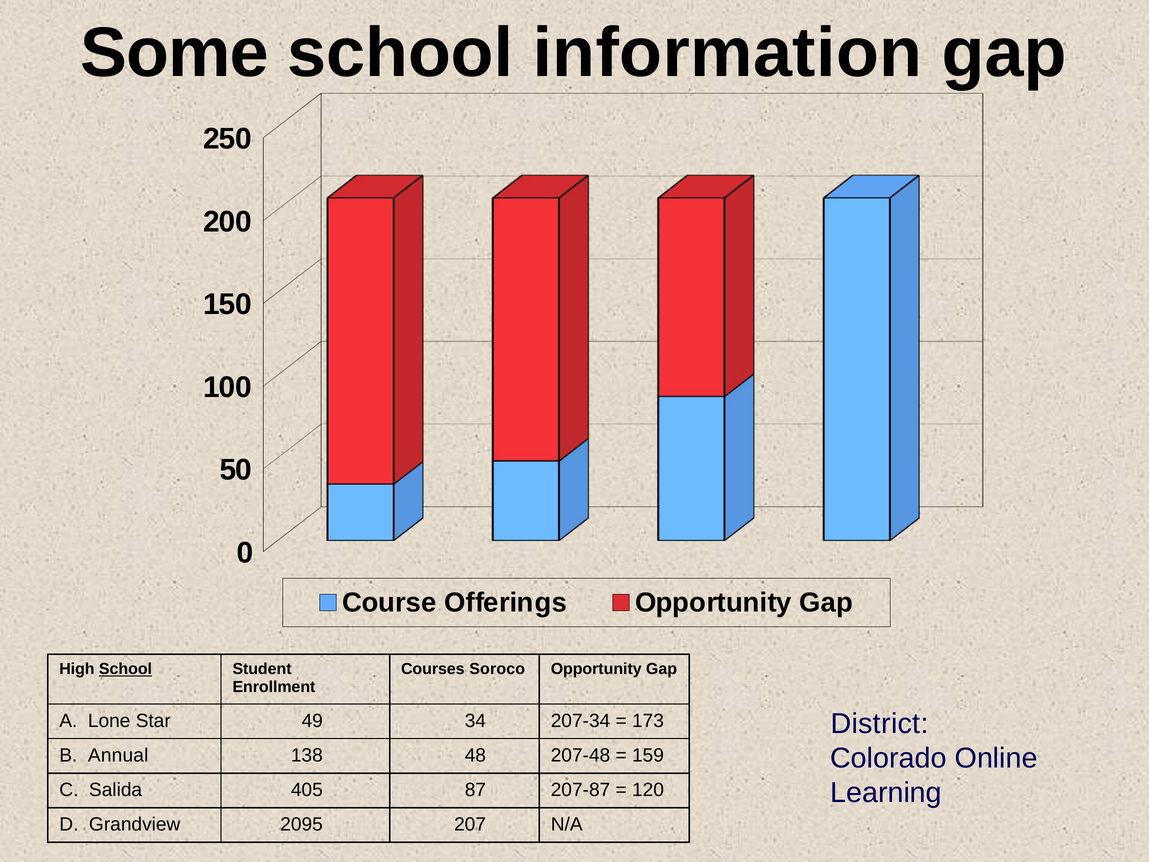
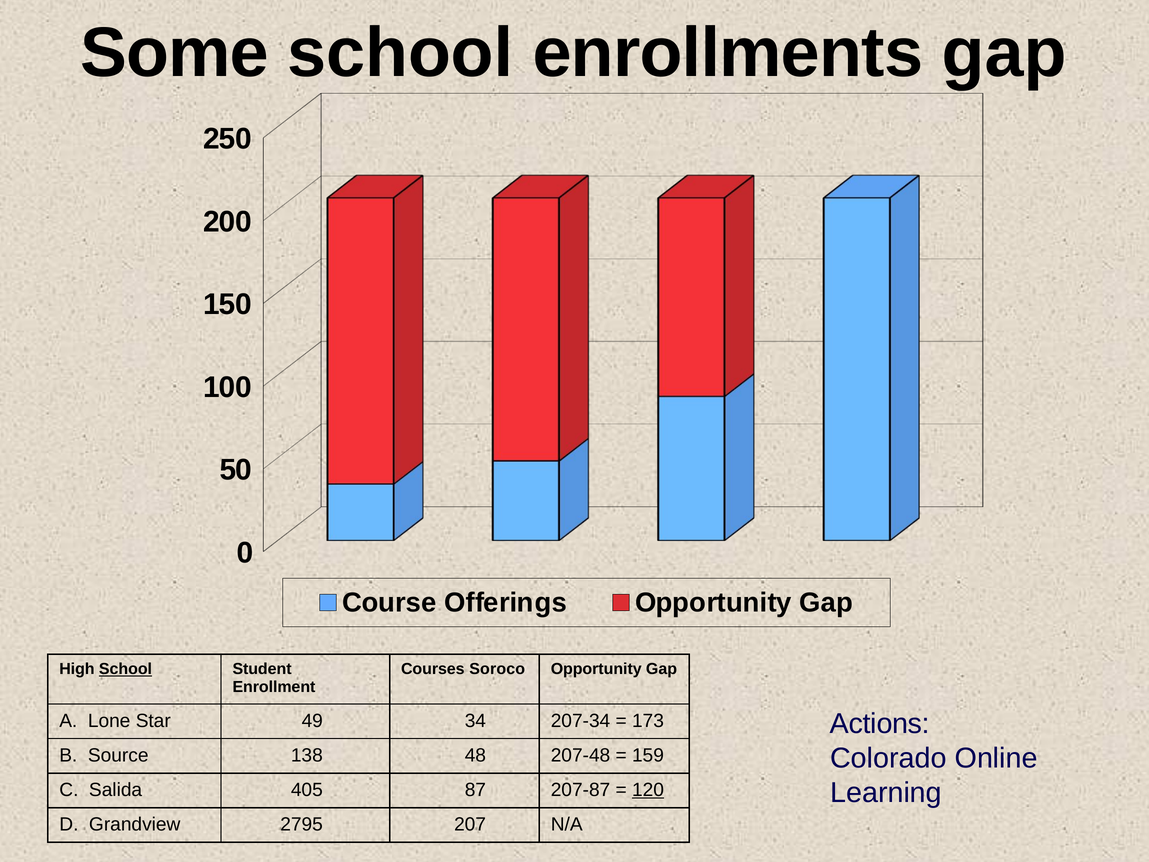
information: information -> enrollments
District: District -> Actions
Annual: Annual -> Source
120 underline: none -> present
2095: 2095 -> 2795
